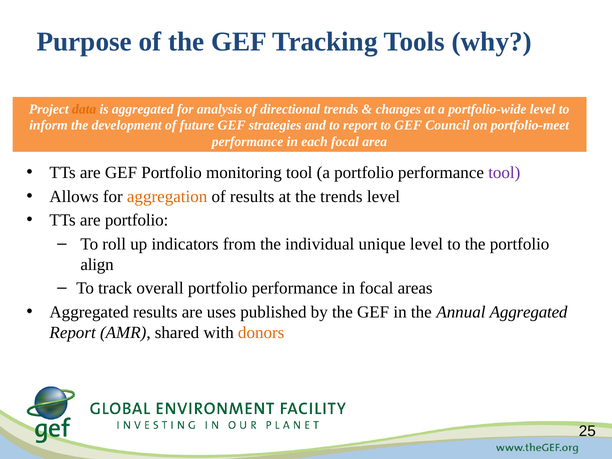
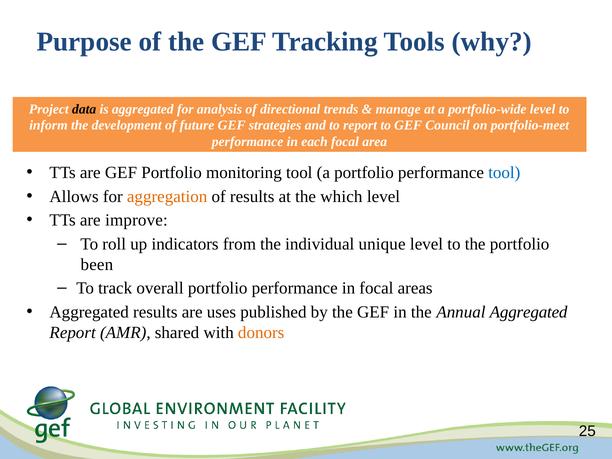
data colour: orange -> black
changes: changes -> manage
tool at (504, 173) colour: purple -> blue
the trends: trends -> which
are portfolio: portfolio -> improve
align: align -> been
